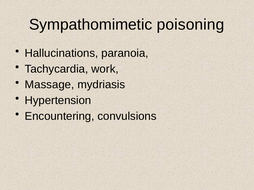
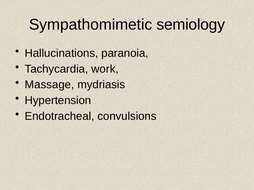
poisoning: poisoning -> semiology
Encountering: Encountering -> Endotracheal
